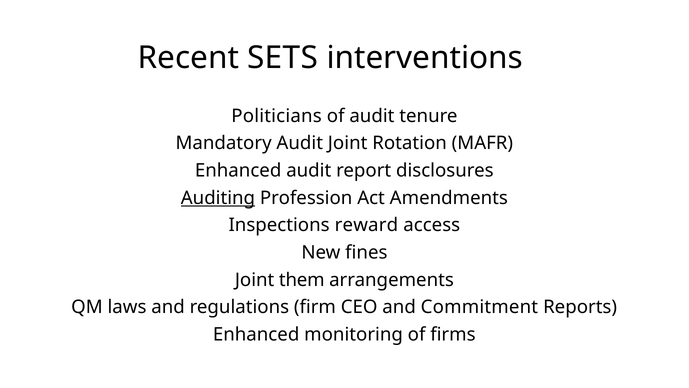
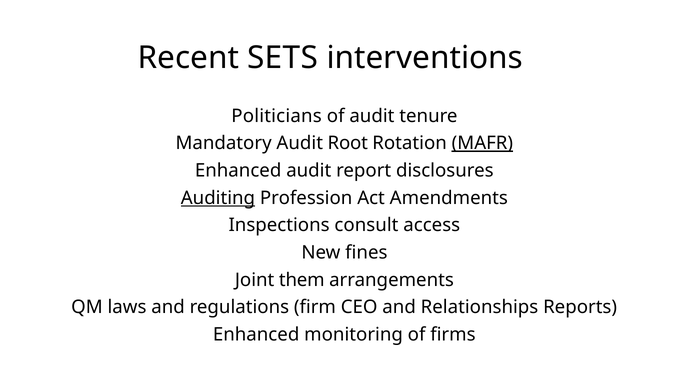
Audit Joint: Joint -> Root
MAFR underline: none -> present
reward: reward -> consult
Commitment: Commitment -> Relationships
